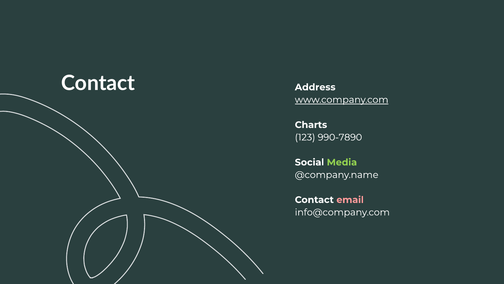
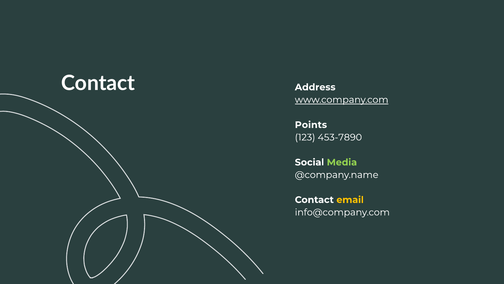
Charts: Charts -> Points
990-7890: 990-7890 -> 453-7890
email colour: pink -> yellow
